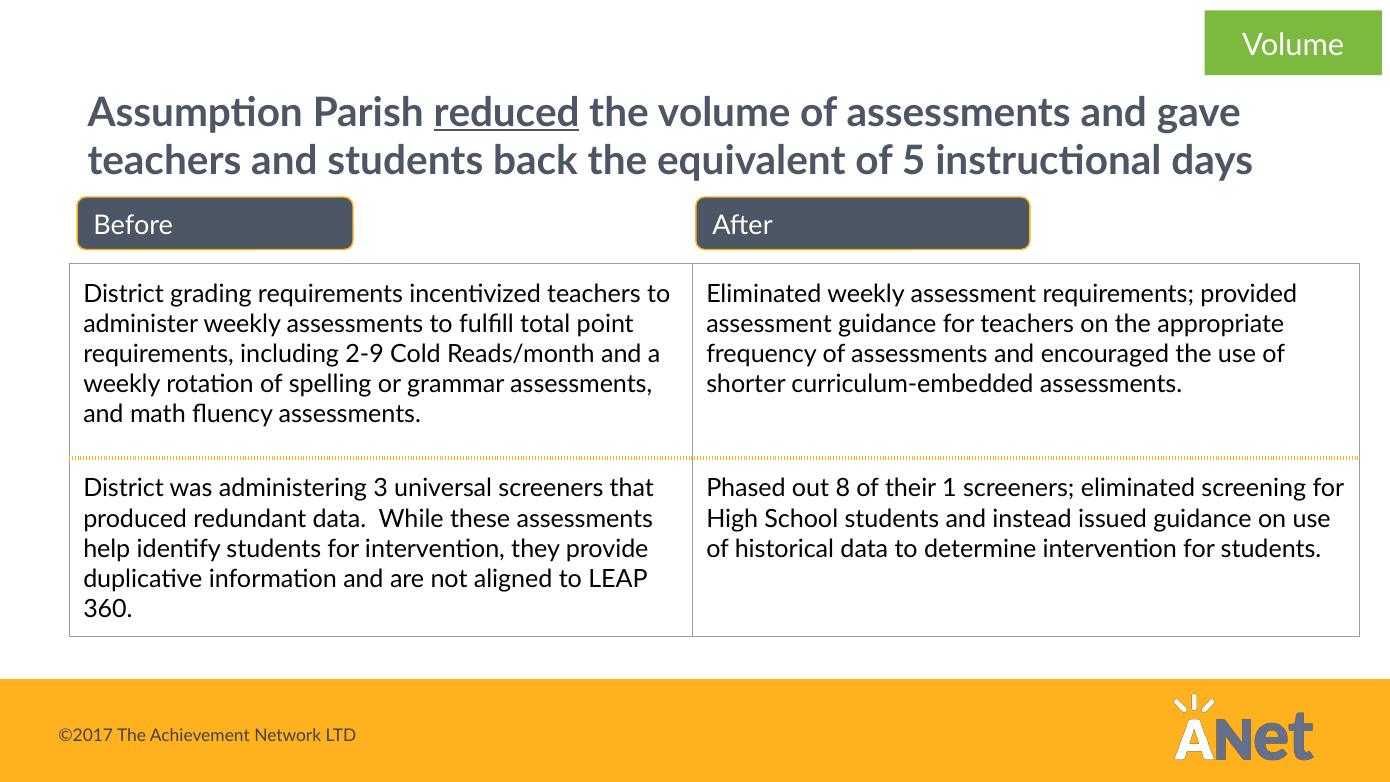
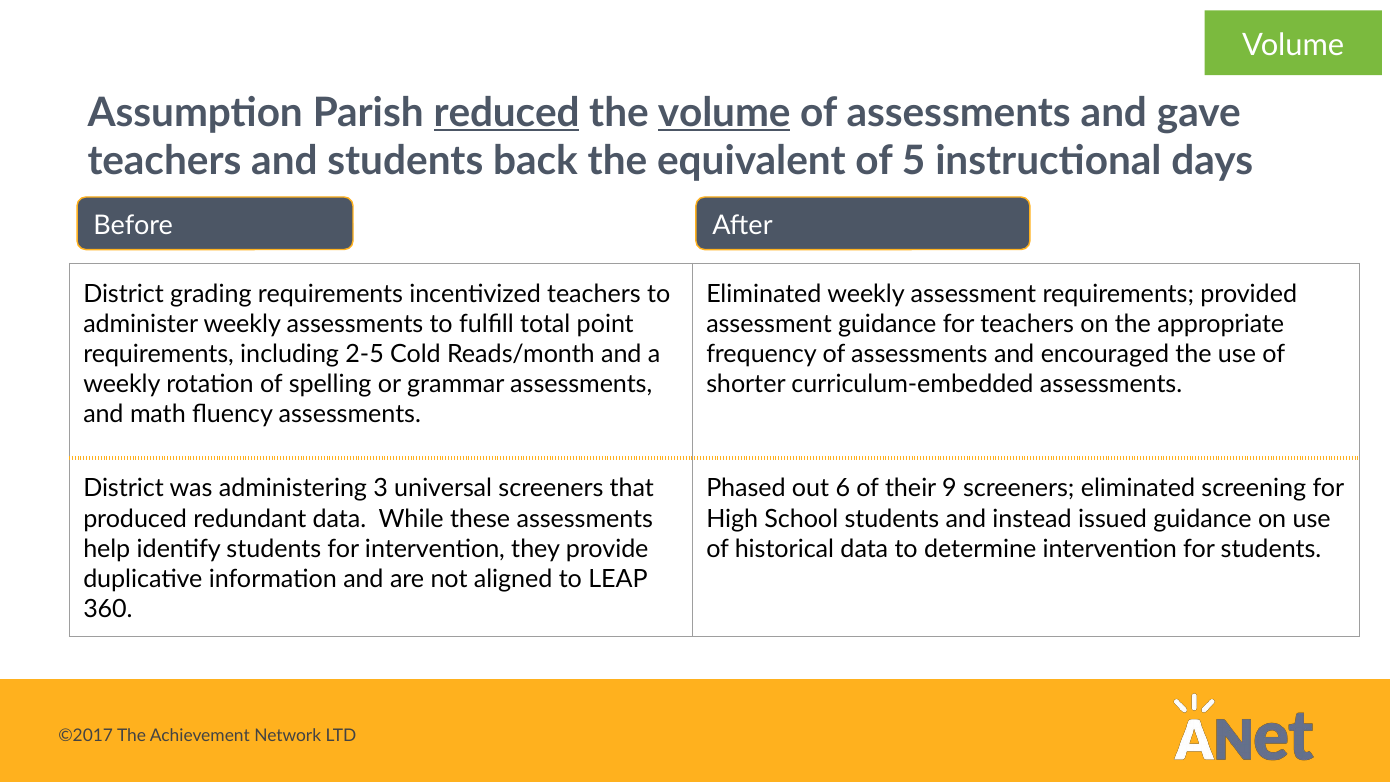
volume at (724, 113) underline: none -> present
2-9: 2-9 -> 2-5
8: 8 -> 6
1: 1 -> 9
